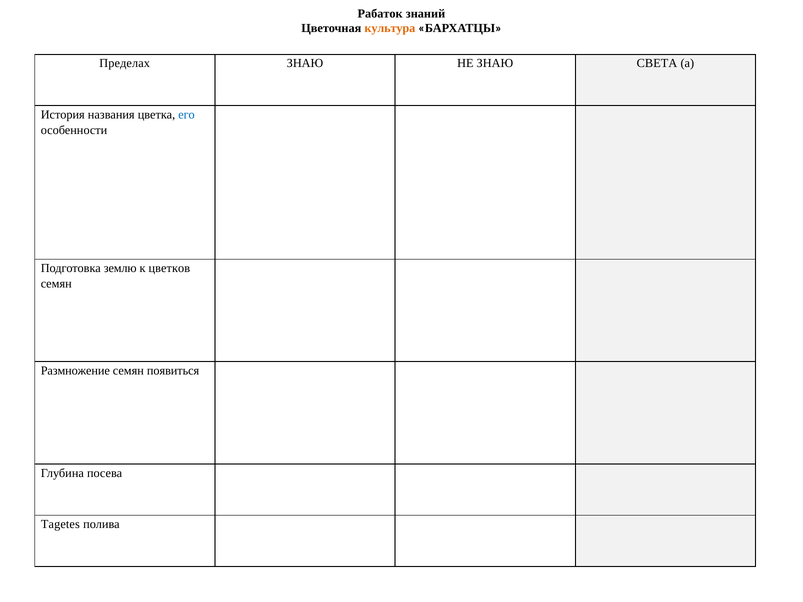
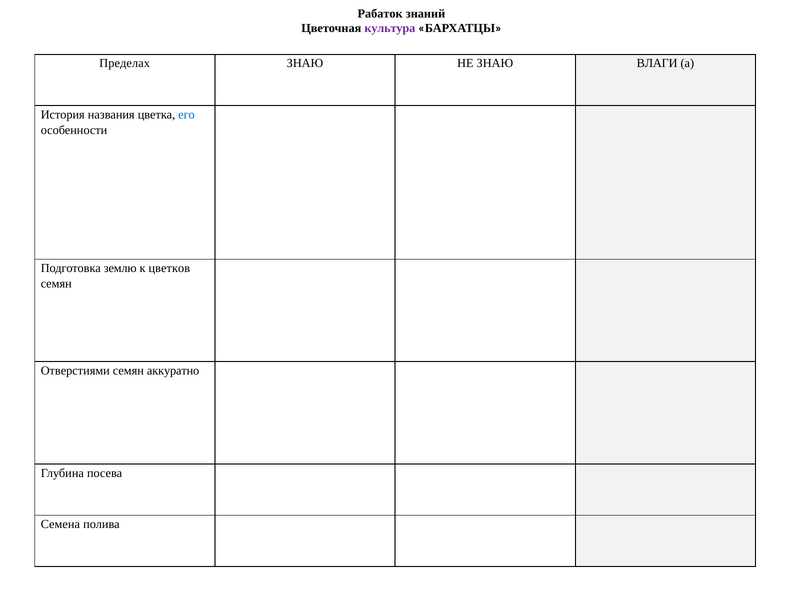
культура colour: orange -> purple
СВЕТА: СВЕТА -> ВЛАГИ
Размножение: Размножение -> Отверстиями
появиться: появиться -> аккуратно
Tagetes: Tagetes -> Семена
